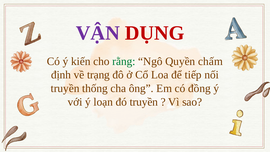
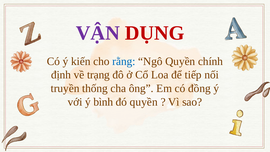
rằng colour: green -> blue
chấm: chấm -> chính
loạn: loạn -> bình
đó truyền: truyền -> quyền
